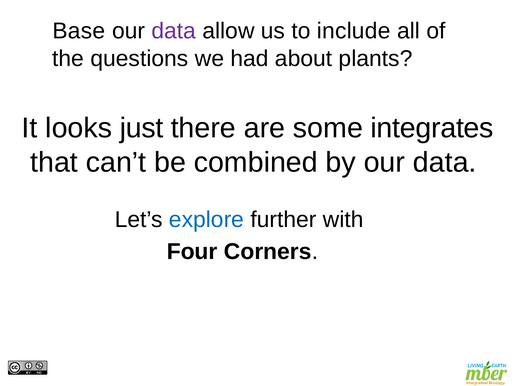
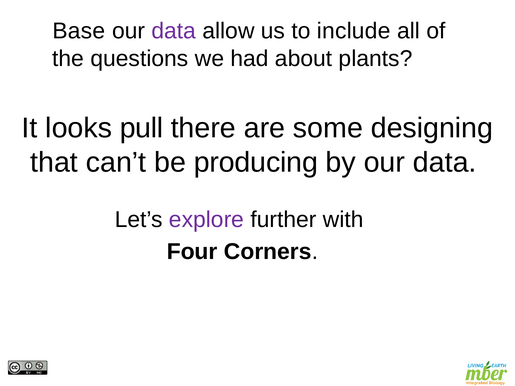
just: just -> pull
integrates: integrates -> designing
combined: combined -> producing
explore colour: blue -> purple
